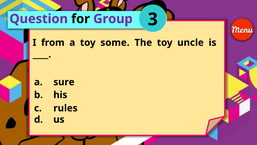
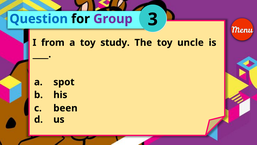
Question colour: purple -> blue
some: some -> study
sure: sure -> spot
rules: rules -> been
